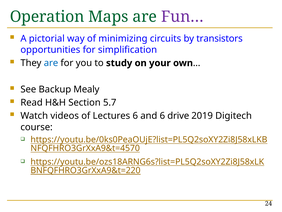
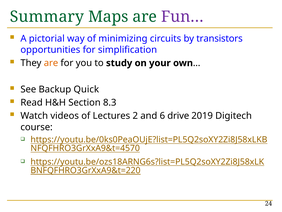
Operation: Operation -> Summary
are at (51, 63) colour: blue -> orange
Mealy: Mealy -> Quick
5.7: 5.7 -> 8.3
Lectures 6: 6 -> 2
